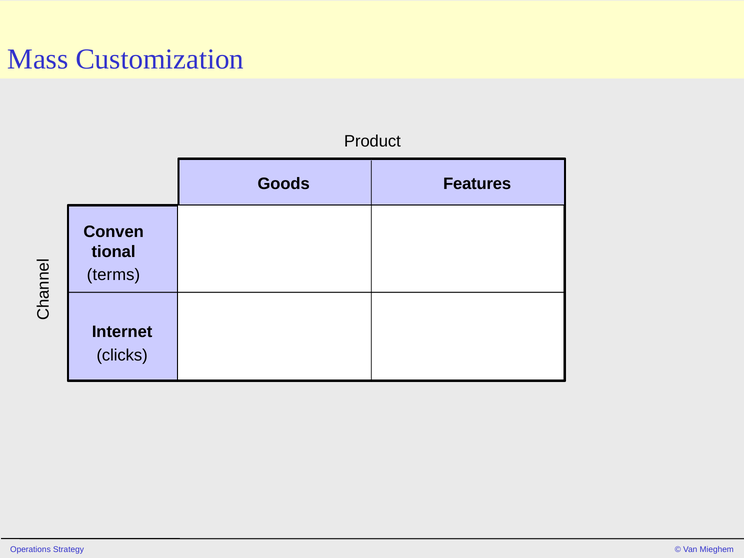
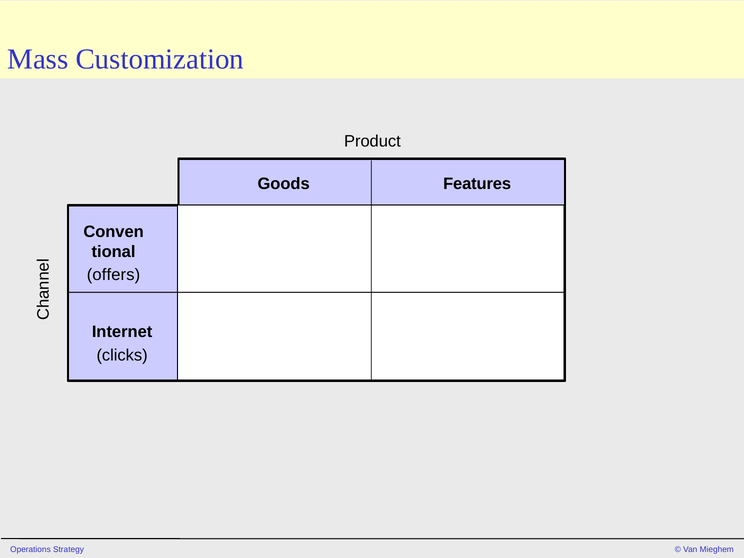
terms: terms -> offers
